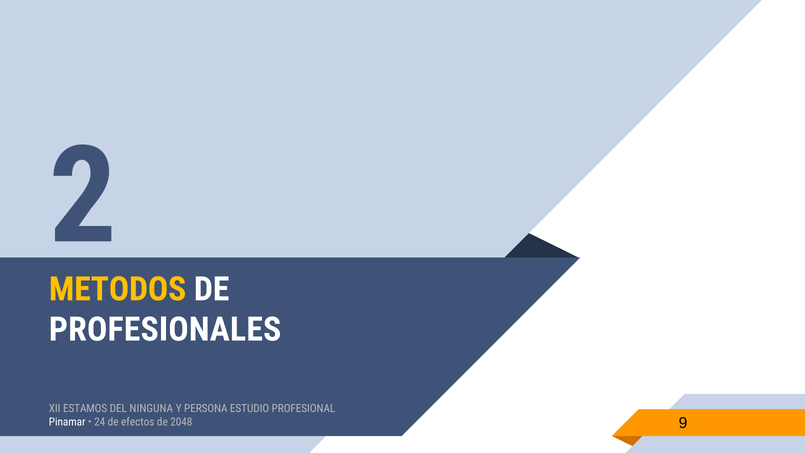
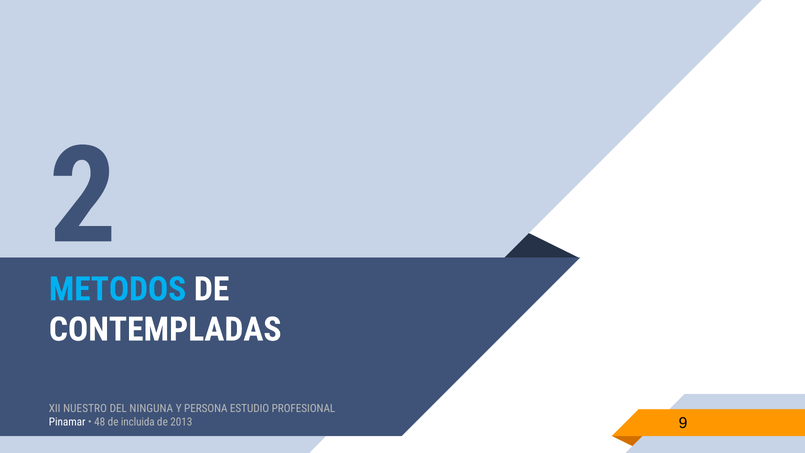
METODOS colour: yellow -> light blue
PROFESIONALES: PROFESIONALES -> CONTEMPLADAS
ESTAMOS: ESTAMOS -> NUESTRO
24: 24 -> 48
efectos: efectos -> incluida
2048: 2048 -> 2013
